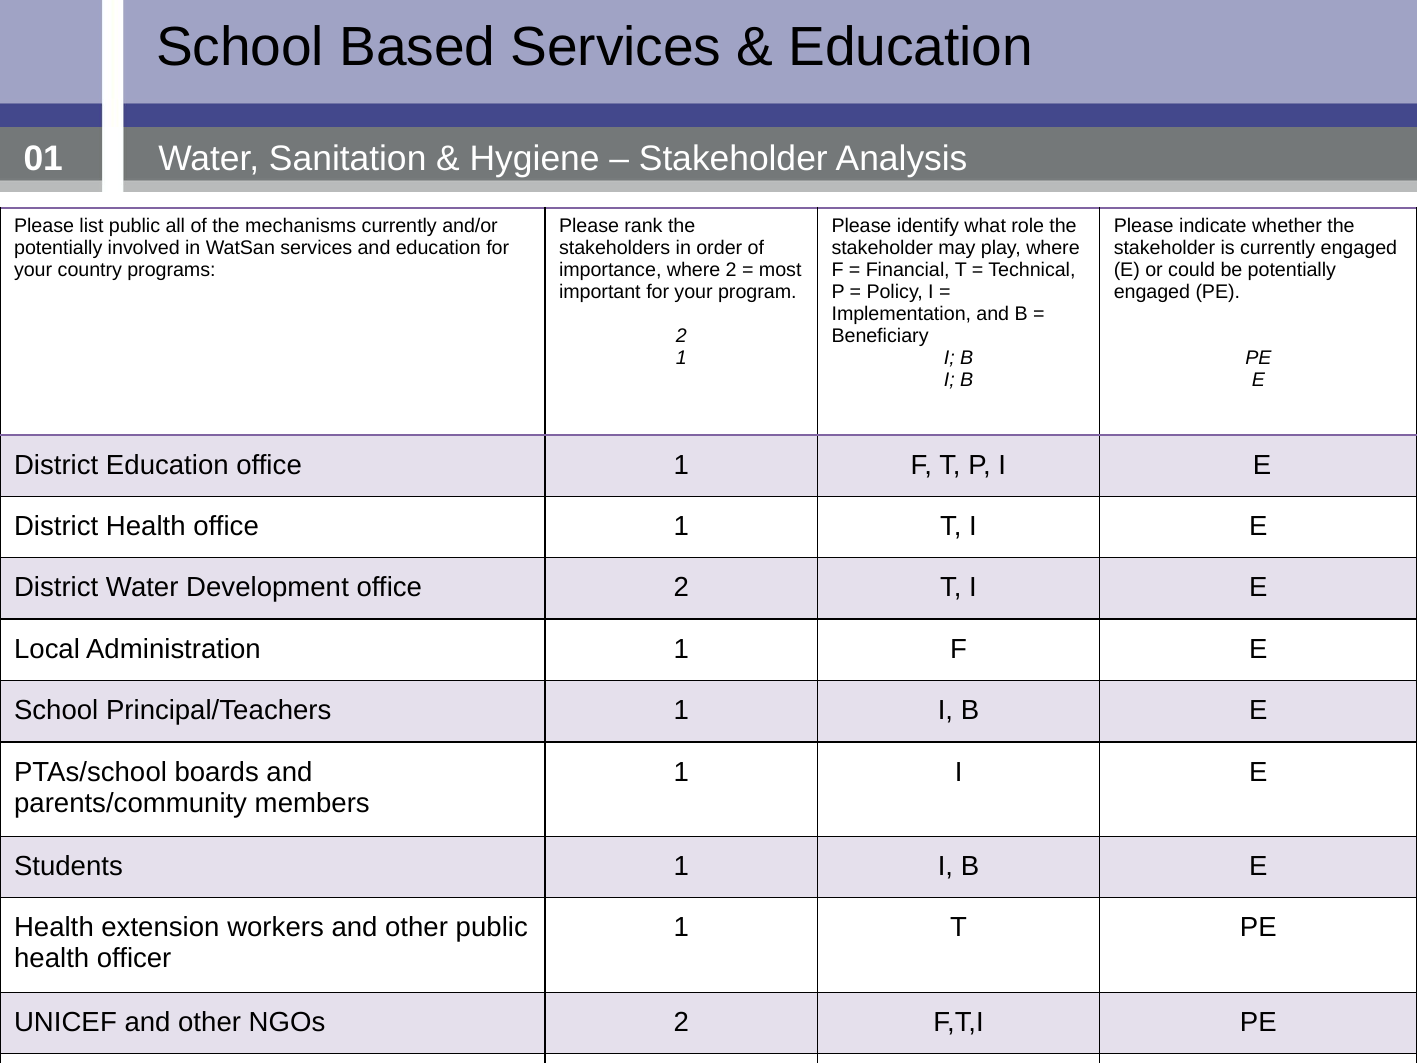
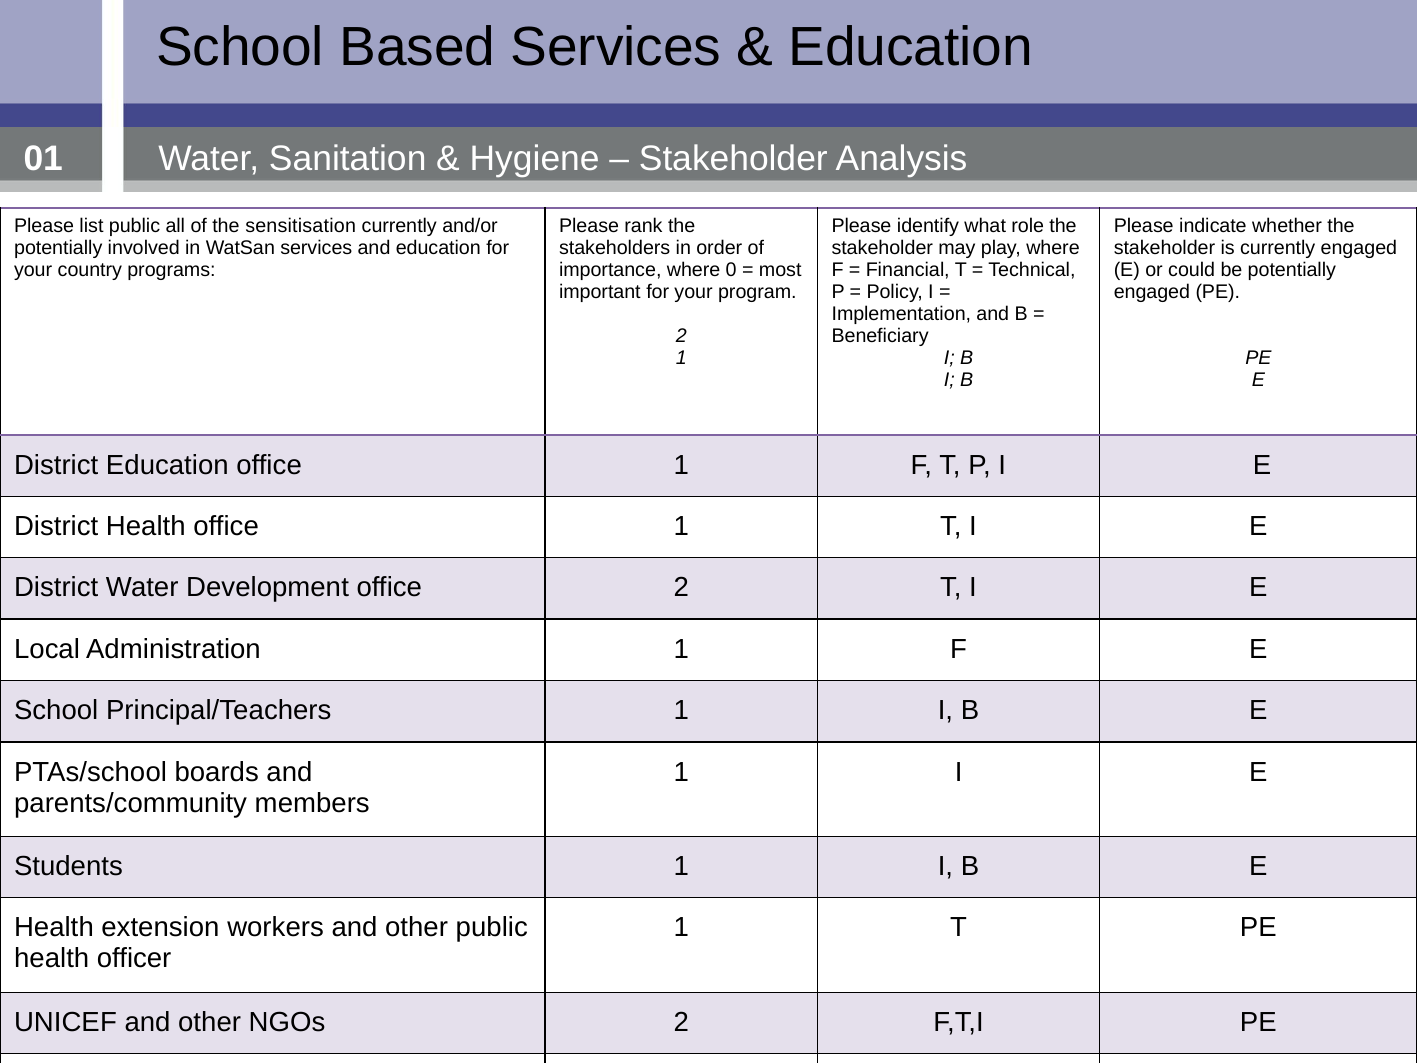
mechanisms: mechanisms -> sensitisation
where 2: 2 -> 0
